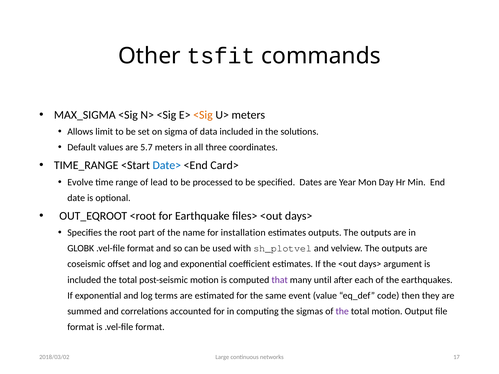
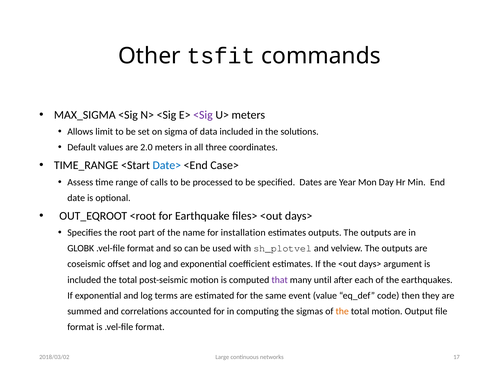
<Sig at (203, 115) colour: orange -> purple
5.7: 5.7 -> 2.0
Card>: Card> -> Case>
Evolve: Evolve -> Assess
lead: lead -> calls
the at (342, 311) colour: purple -> orange
